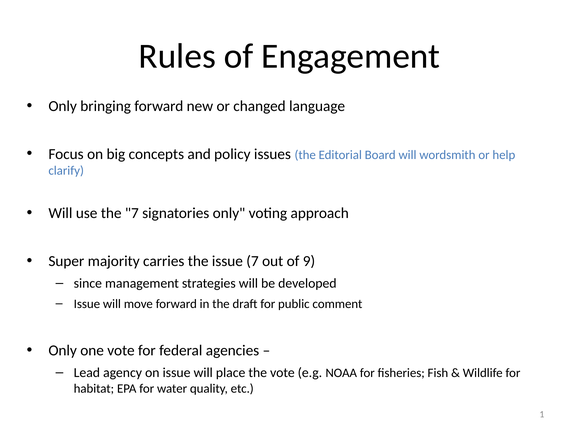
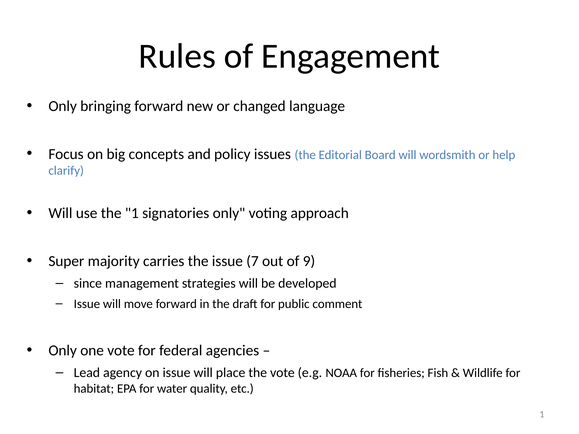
the 7: 7 -> 1
